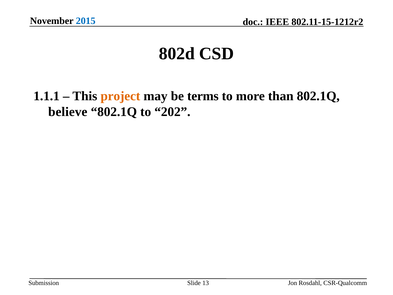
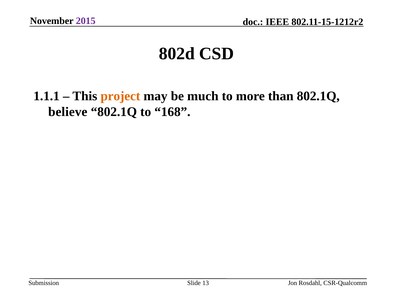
2015 colour: blue -> purple
terms: terms -> much
202: 202 -> 168
